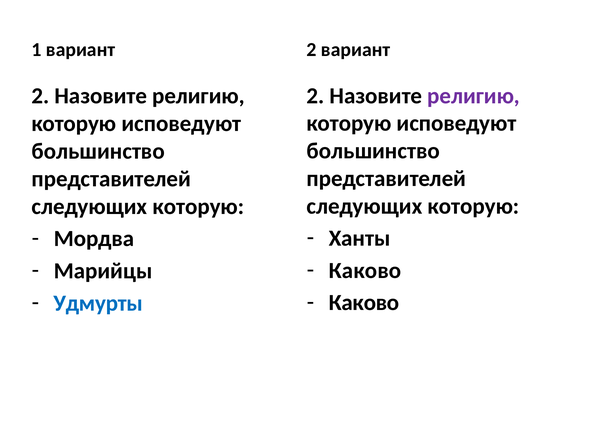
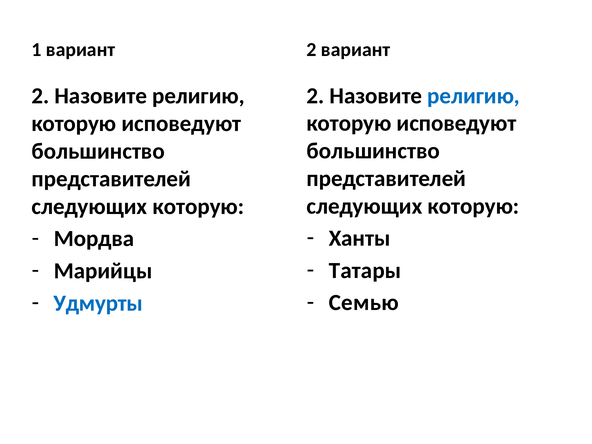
религию at (474, 96) colour: purple -> blue
Каково at (365, 270): Каково -> Татары
Каково at (364, 303): Каково -> Семью
